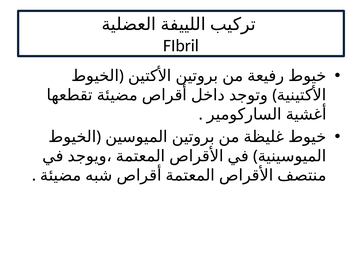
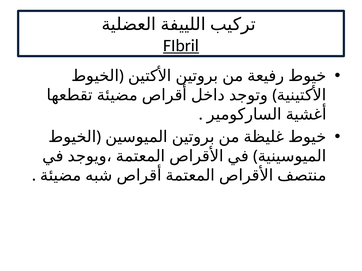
FIbril underline: none -> present
